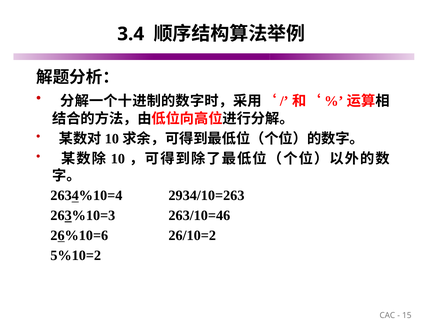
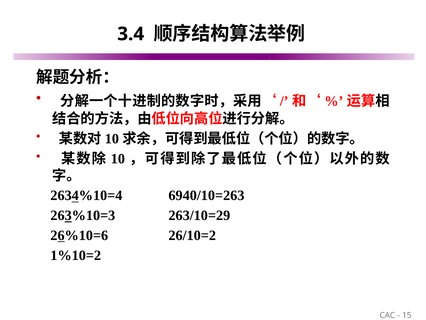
2934/10=263: 2934/10=263 -> 6940/10=263
263/10=46: 263/10=46 -> 263/10=29
5%10=2: 5%10=2 -> 1%10=2
